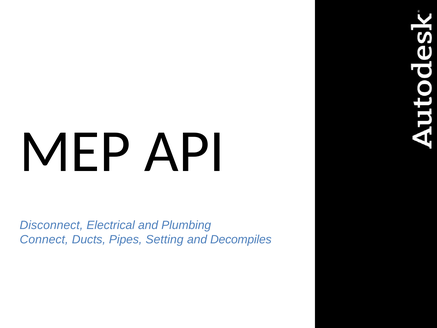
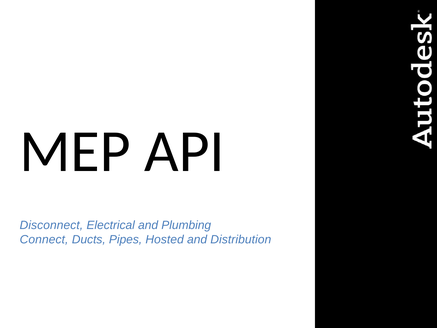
Setting: Setting -> Hosted
Decompiles: Decompiles -> Distribution
